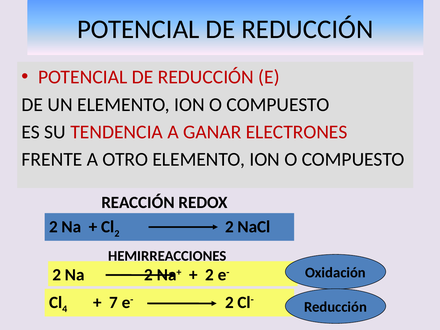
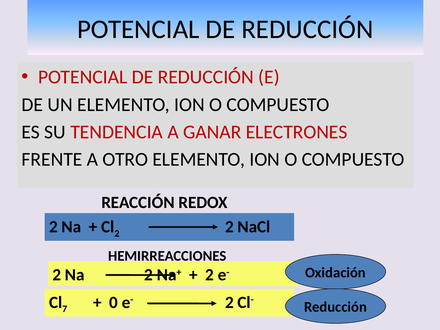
4: 4 -> 7
7: 7 -> 0
